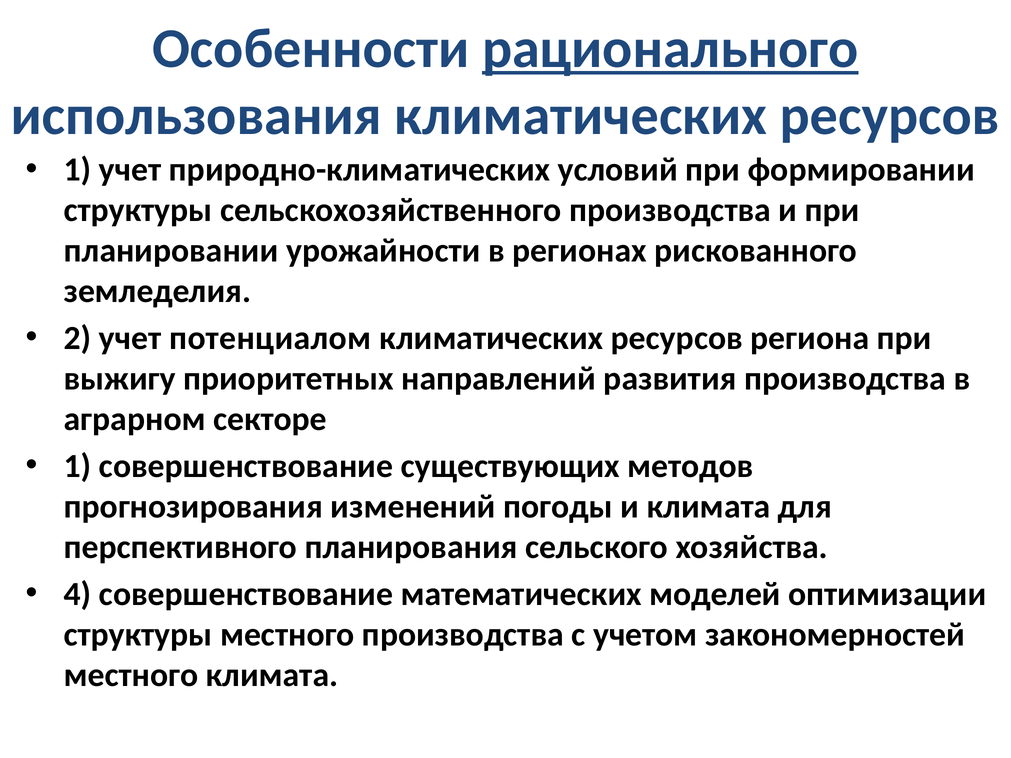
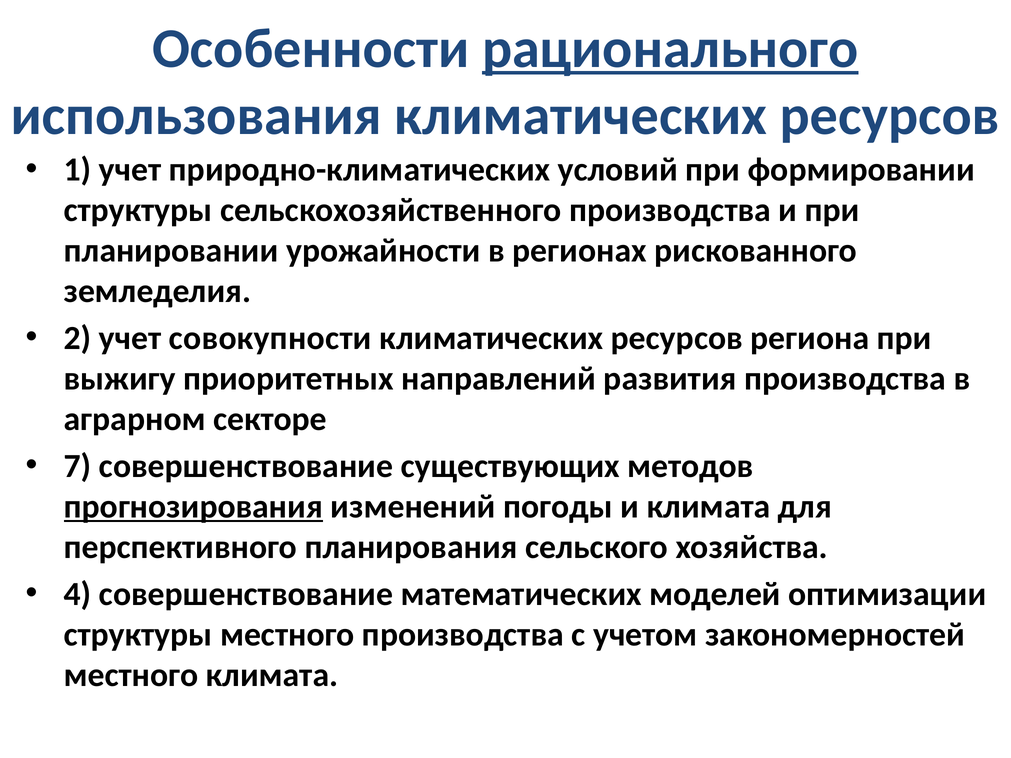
потенциалом: потенциалом -> совокупности
1 at (78, 466): 1 -> 7
прогнозирования underline: none -> present
